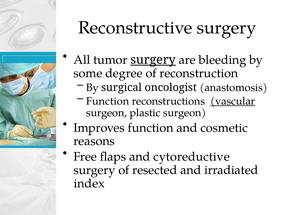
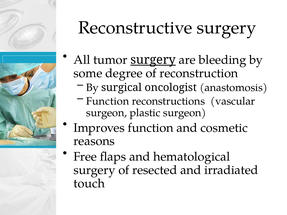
vascular underline: present -> none
cytoreductive: cytoreductive -> hematological
index: index -> touch
